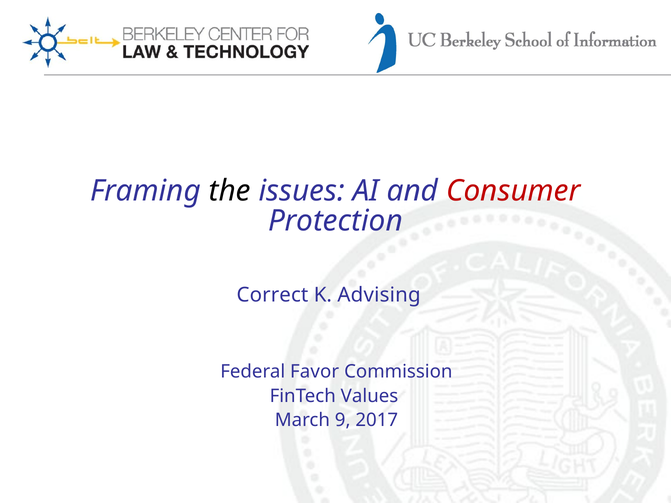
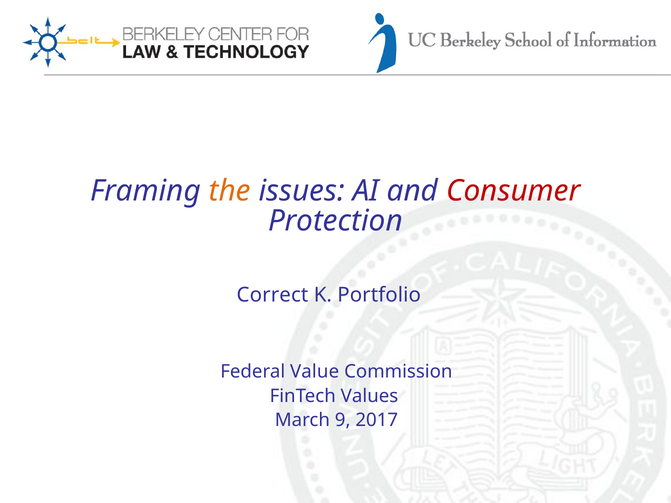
the colour: black -> orange
Advising: Advising -> Portfolio
Favor: Favor -> Value
